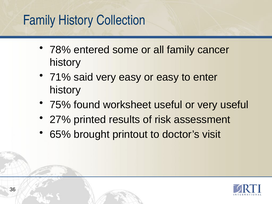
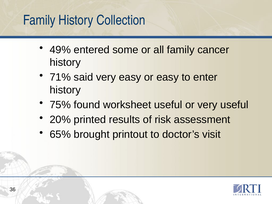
78%: 78% -> 49%
27%: 27% -> 20%
